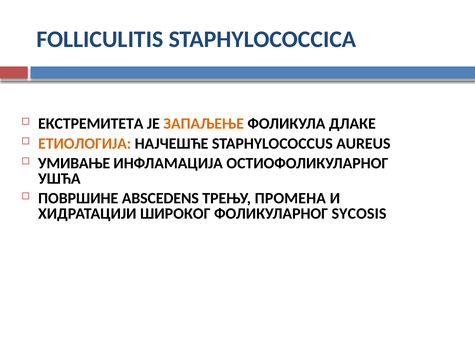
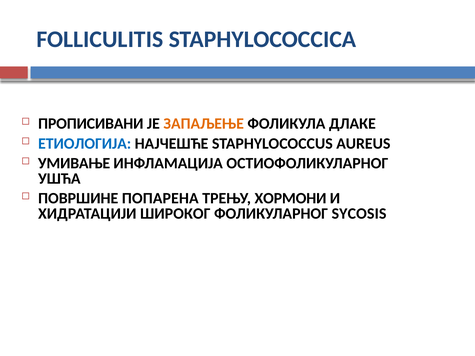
ЕКСТРЕМИТЕТА: ЕКСТРЕМИТЕТА -> ПРОПИСИВАНИ
ЕТИОЛОГИЈА colour: orange -> blue
ABSCEDENS: ABSCEDENS -> ПОПАРЕНА
ПРОМЕНА: ПРОМЕНА -> ХОРМОНИ
